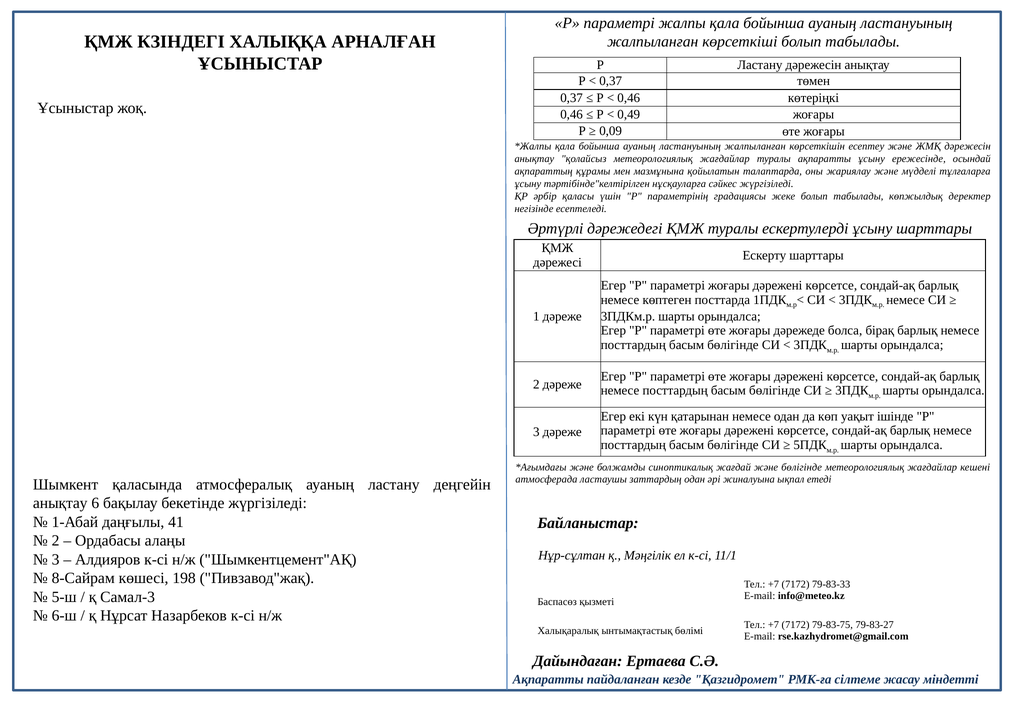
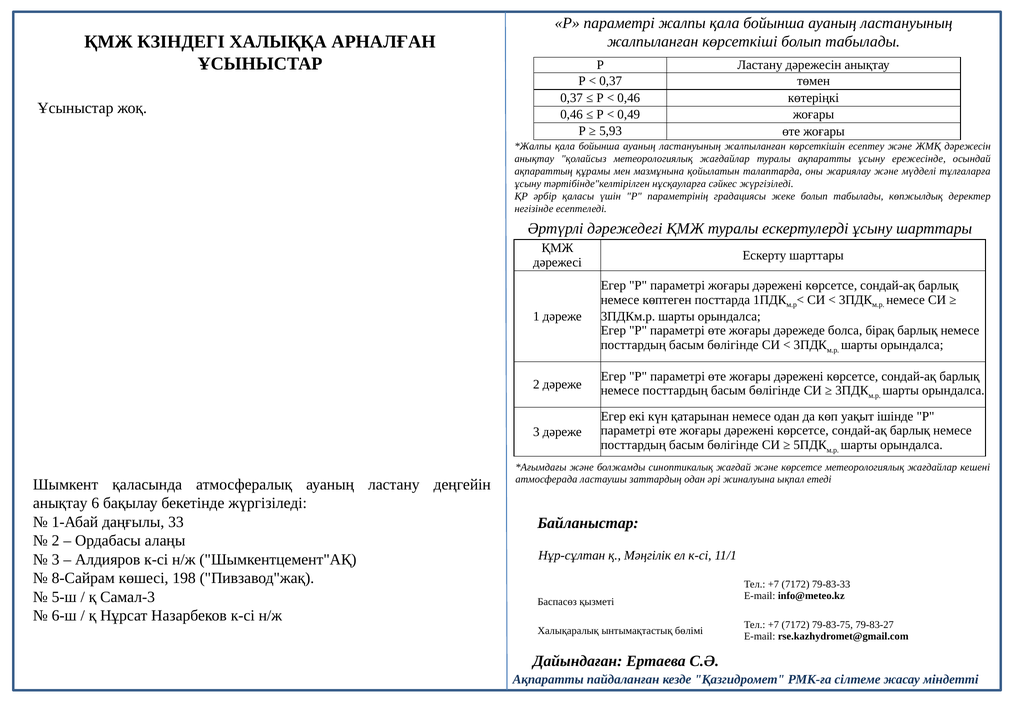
0,09: 0,09 -> 5,93
және бөлігінде: бөлігінде -> көрсетсе
41: 41 -> 33
